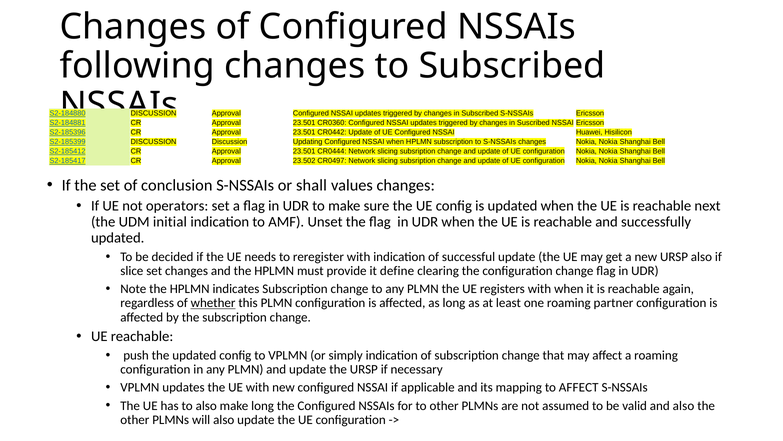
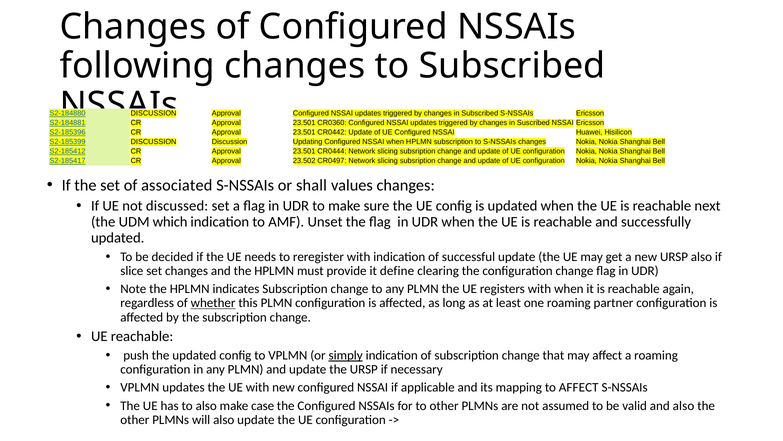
conclusion: conclusion -> associated
operators: operators -> discussed
initial: initial -> which
simply underline: none -> present
make long: long -> case
